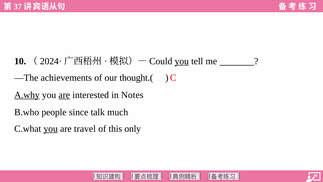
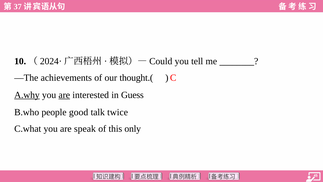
you at (182, 61) underline: present -> none
Notes: Notes -> Guess
since: since -> good
much: much -> twice
you at (51, 128) underline: present -> none
travel: travel -> speak
